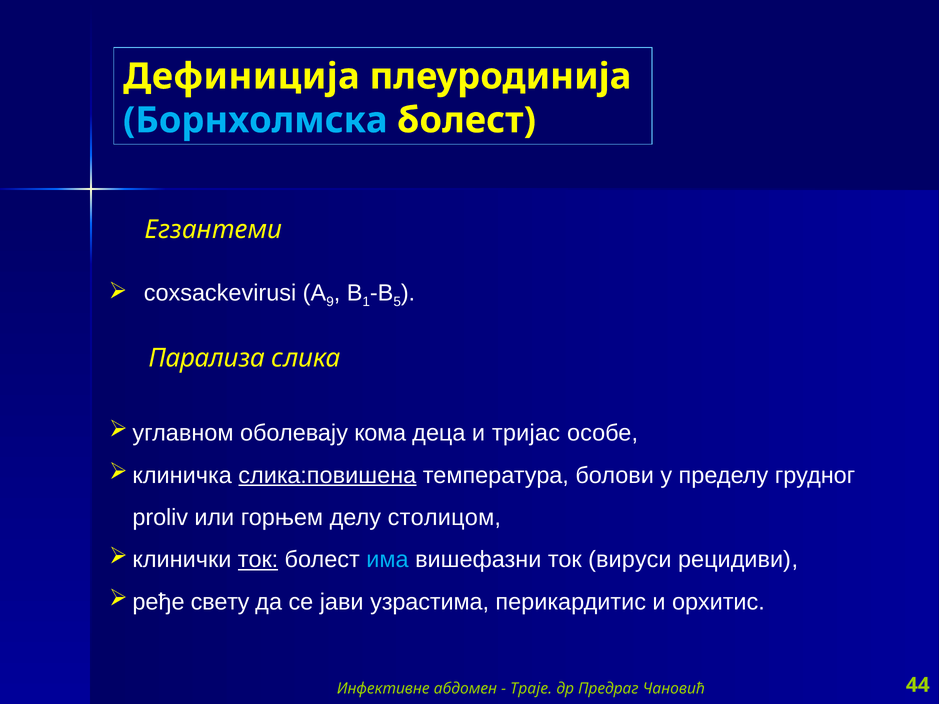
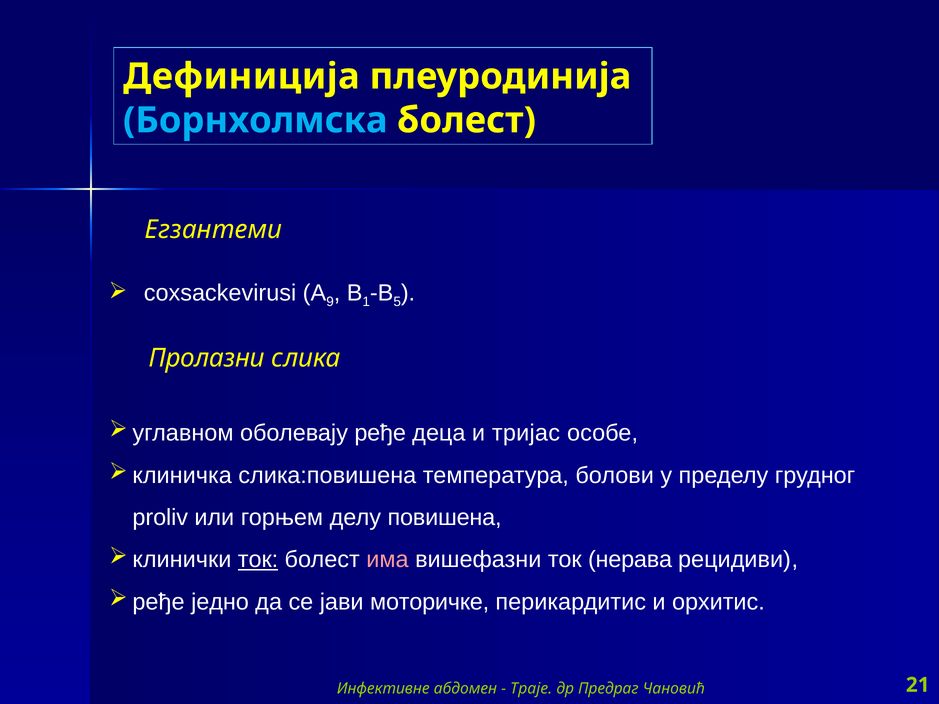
Парализа: Парализа -> Пролазни
кома: кома -> ређе
слика:повишена underline: present -> none
столицом: столицом -> повишена
има colour: light blue -> pink
вируси: вируси -> нерава
свету: свету -> једно
узрастима: узрастима -> моторичке
44: 44 -> 21
